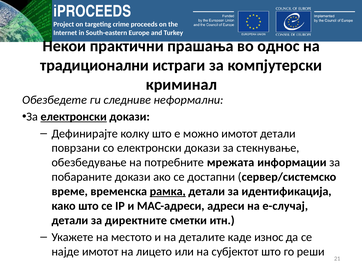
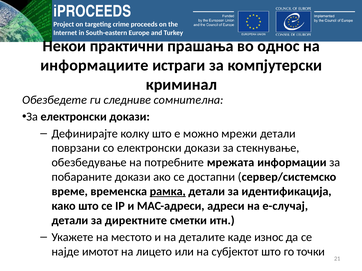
традиционални: традиционални -> информациите
неформални: неформални -> сомнителна
електронски at (74, 117) underline: present -> none
можно имотот: имотот -> мрежи
реши: реши -> точки
